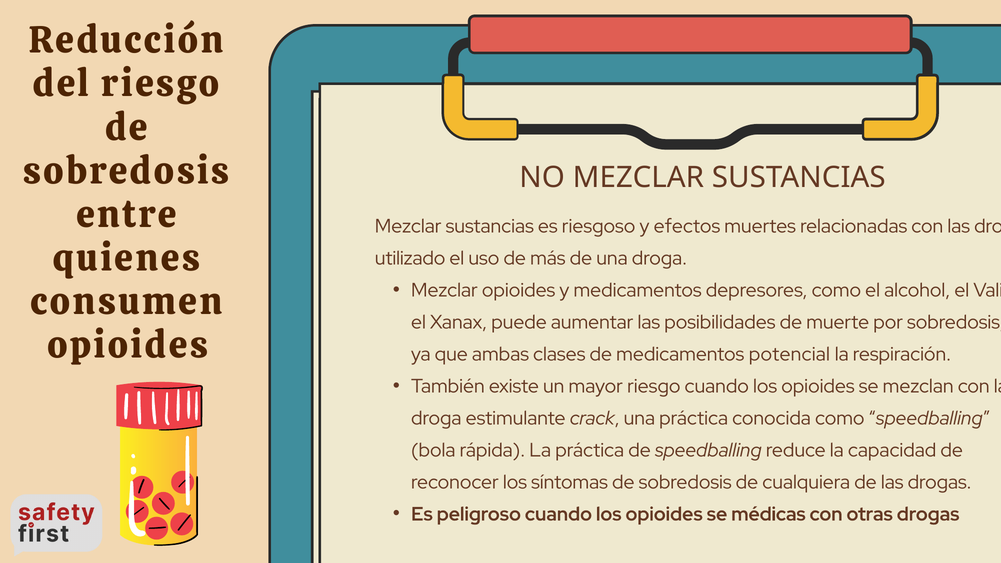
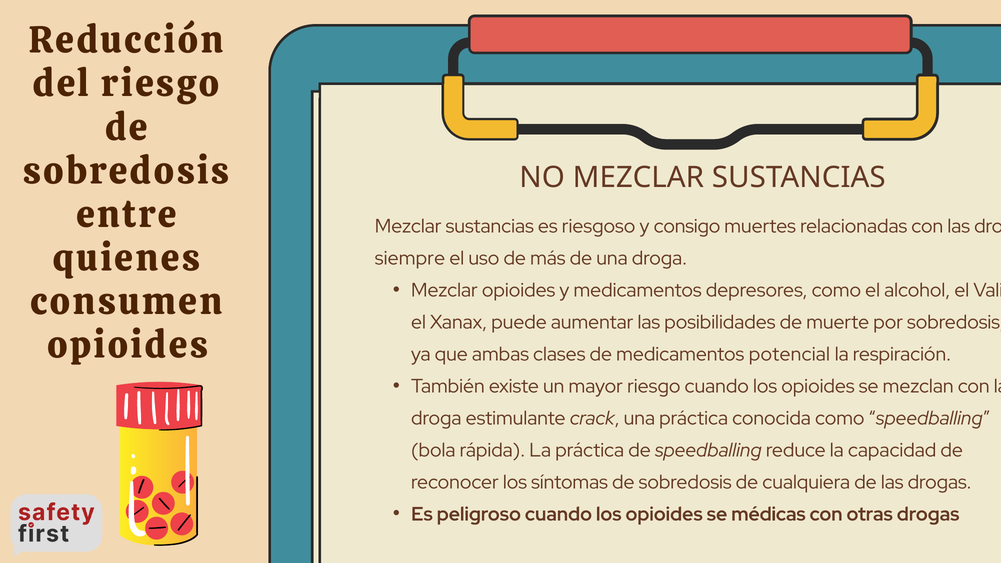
efectos: efectos -> consigo
utilizado: utilizado -> siempre
